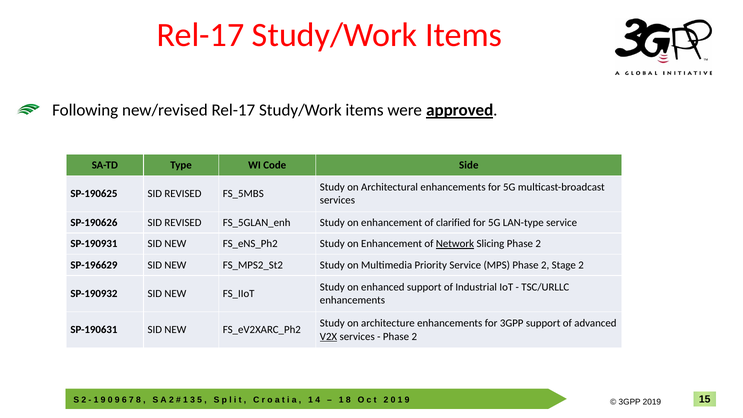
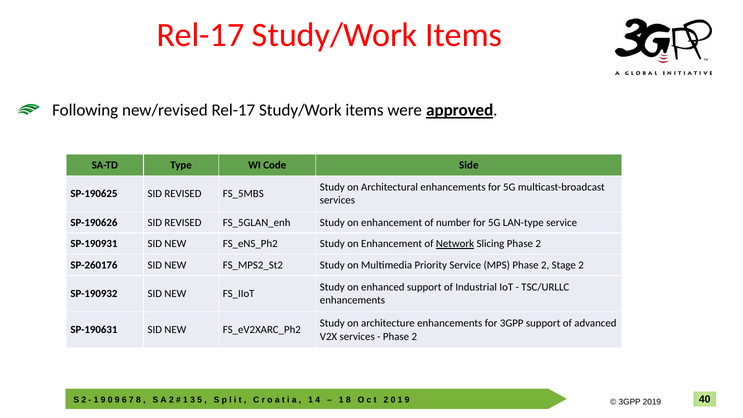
clarified: clarified -> number
SP-196629: SP-196629 -> SP-260176
V2X underline: present -> none
15: 15 -> 40
